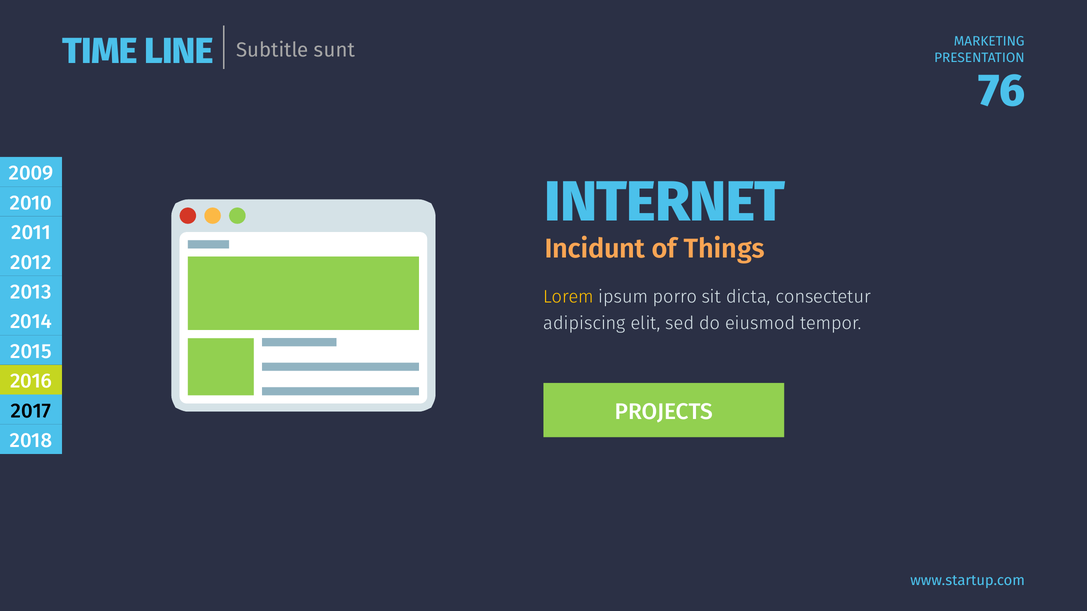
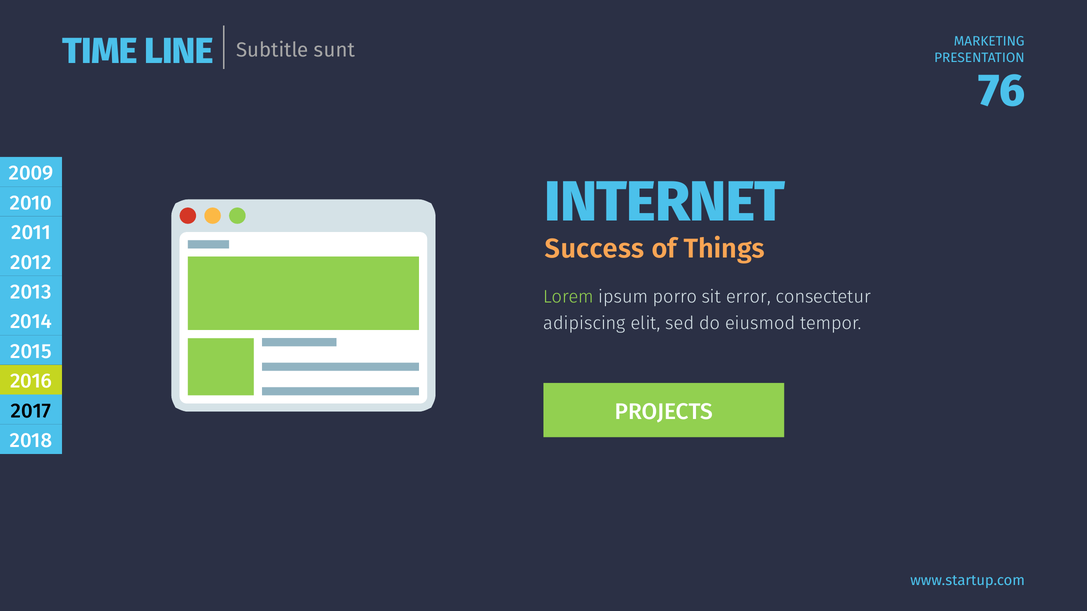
Incidunt: Incidunt -> Success
Lorem colour: yellow -> light green
dicta: dicta -> error
